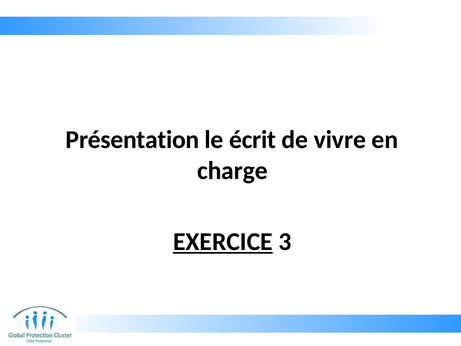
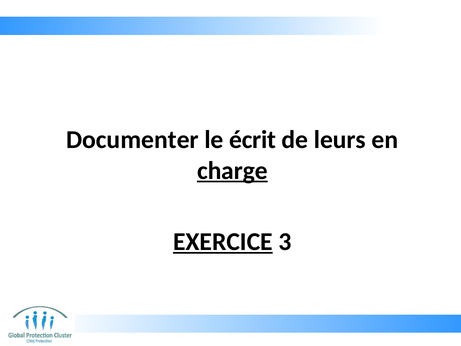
Présentation: Présentation -> Documenter
vivre: vivre -> leurs
charge underline: none -> present
